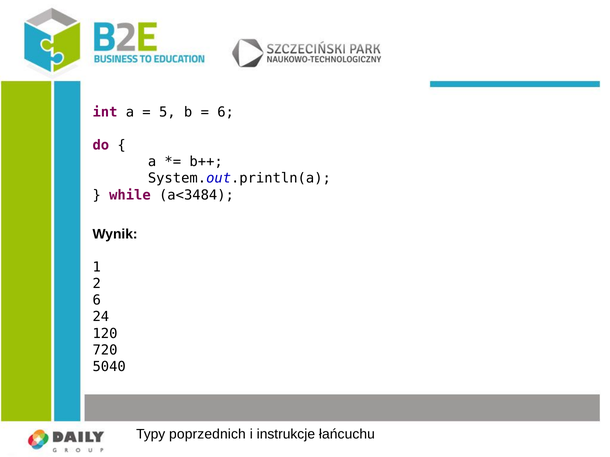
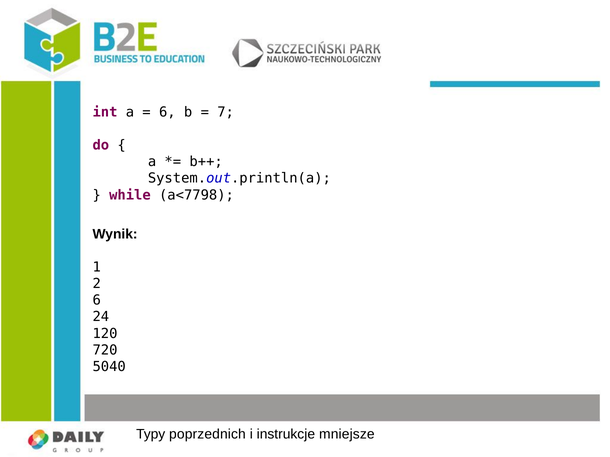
5 at (167, 112): 5 -> 6
6 at (226, 112): 6 -> 7
a<3484: a<3484 -> a<7798
łańcuchu: łańcuchu -> mniejsze
